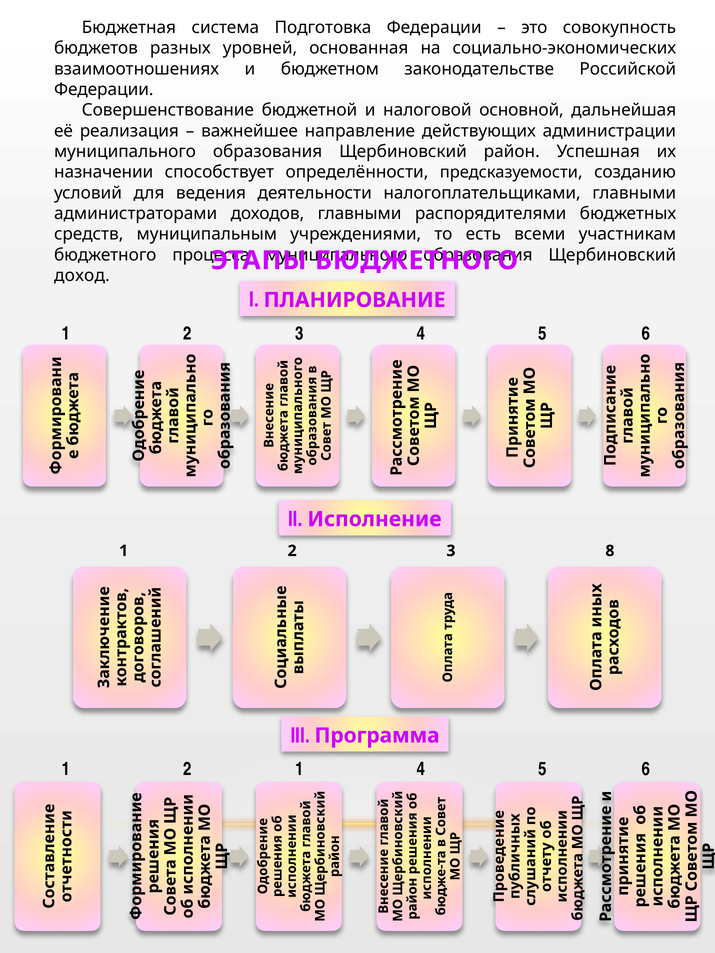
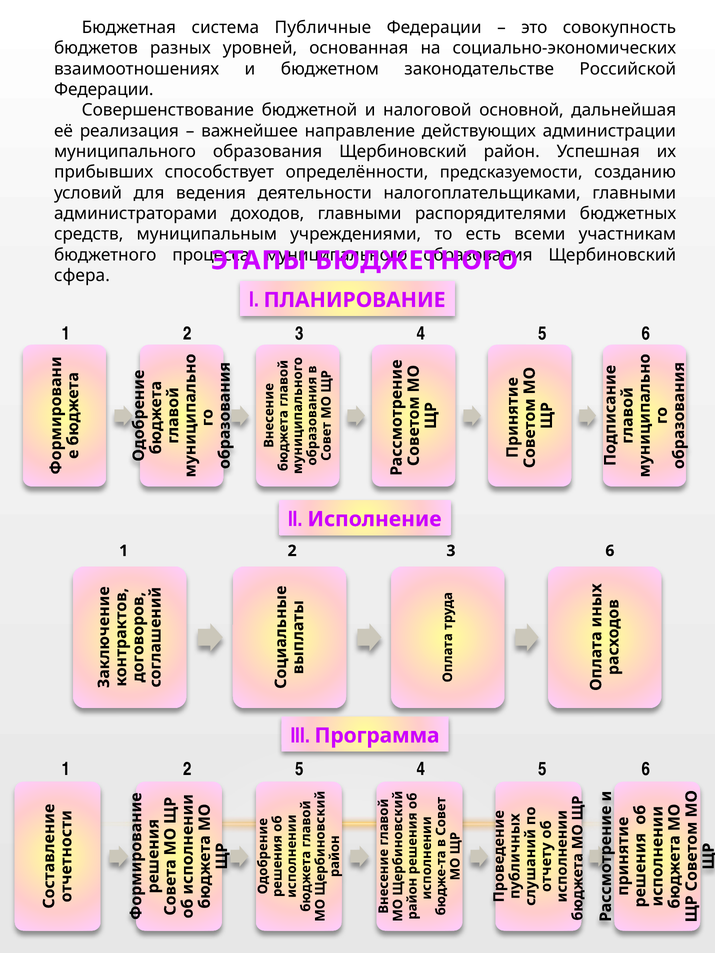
Подготовка: Подготовка -> Публичные
назначении: назначении -> прибывших
доход: доход -> сфера
3 8: 8 -> 6
2 1: 1 -> 5
